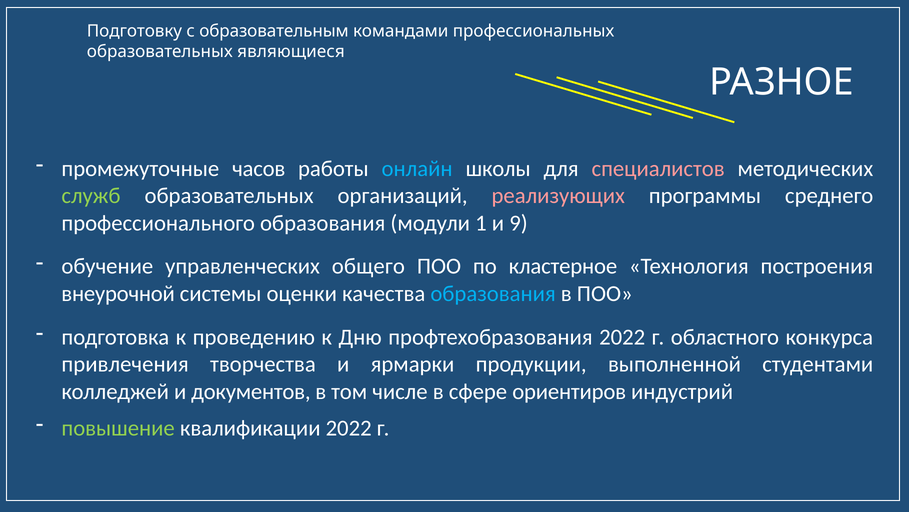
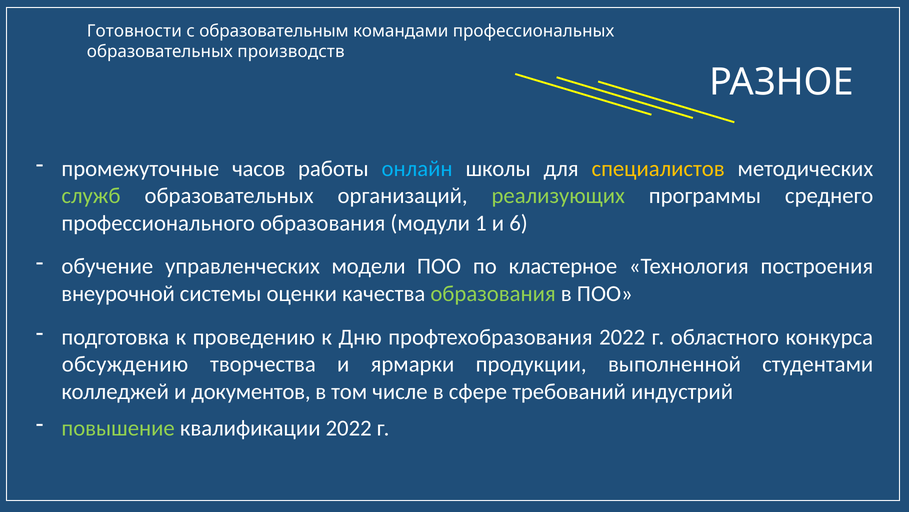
Подготовку: Подготовку -> Готовности
являющиеся: являющиеся -> производств
специалистов colour: pink -> yellow
реализующих colour: pink -> light green
9: 9 -> 6
общего: общего -> модели
образования at (493, 293) colour: light blue -> light green
привлечения: привлечения -> обсуждению
ориентиров: ориентиров -> требований
